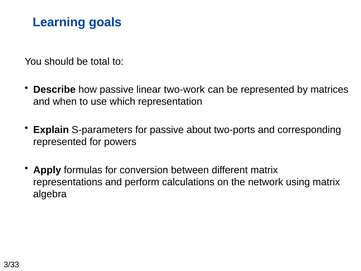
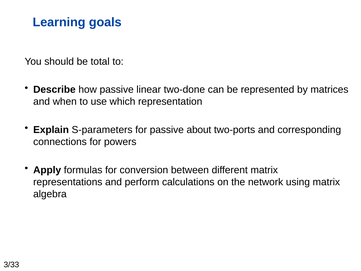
two-work: two-work -> two-done
represented at (60, 142): represented -> connections
